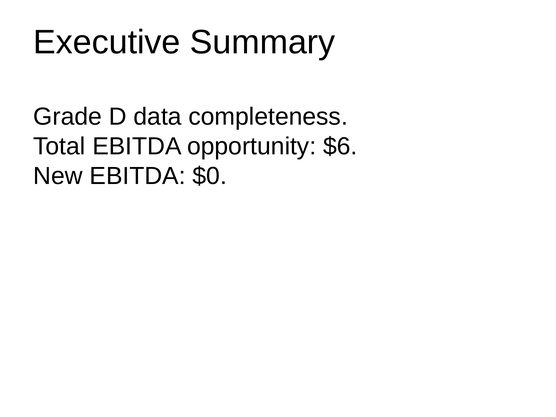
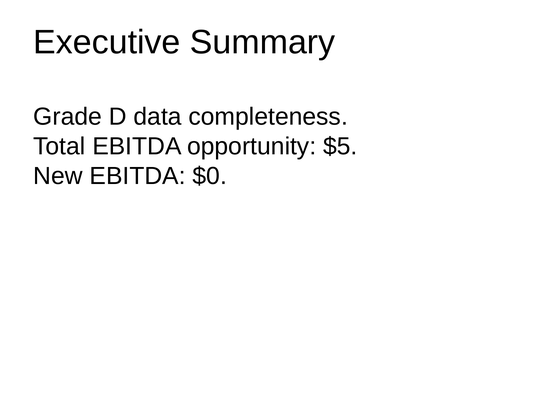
$6: $6 -> $5
